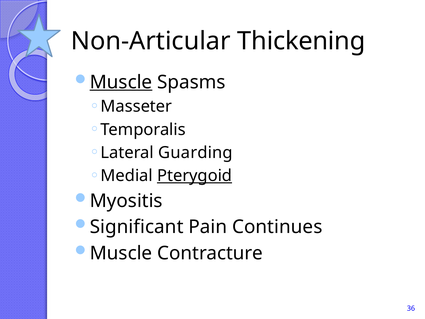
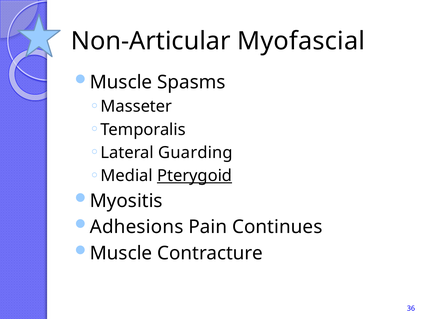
Thickening: Thickening -> Myofascial
Muscle at (121, 82) underline: present -> none
Significant: Significant -> Adhesions
